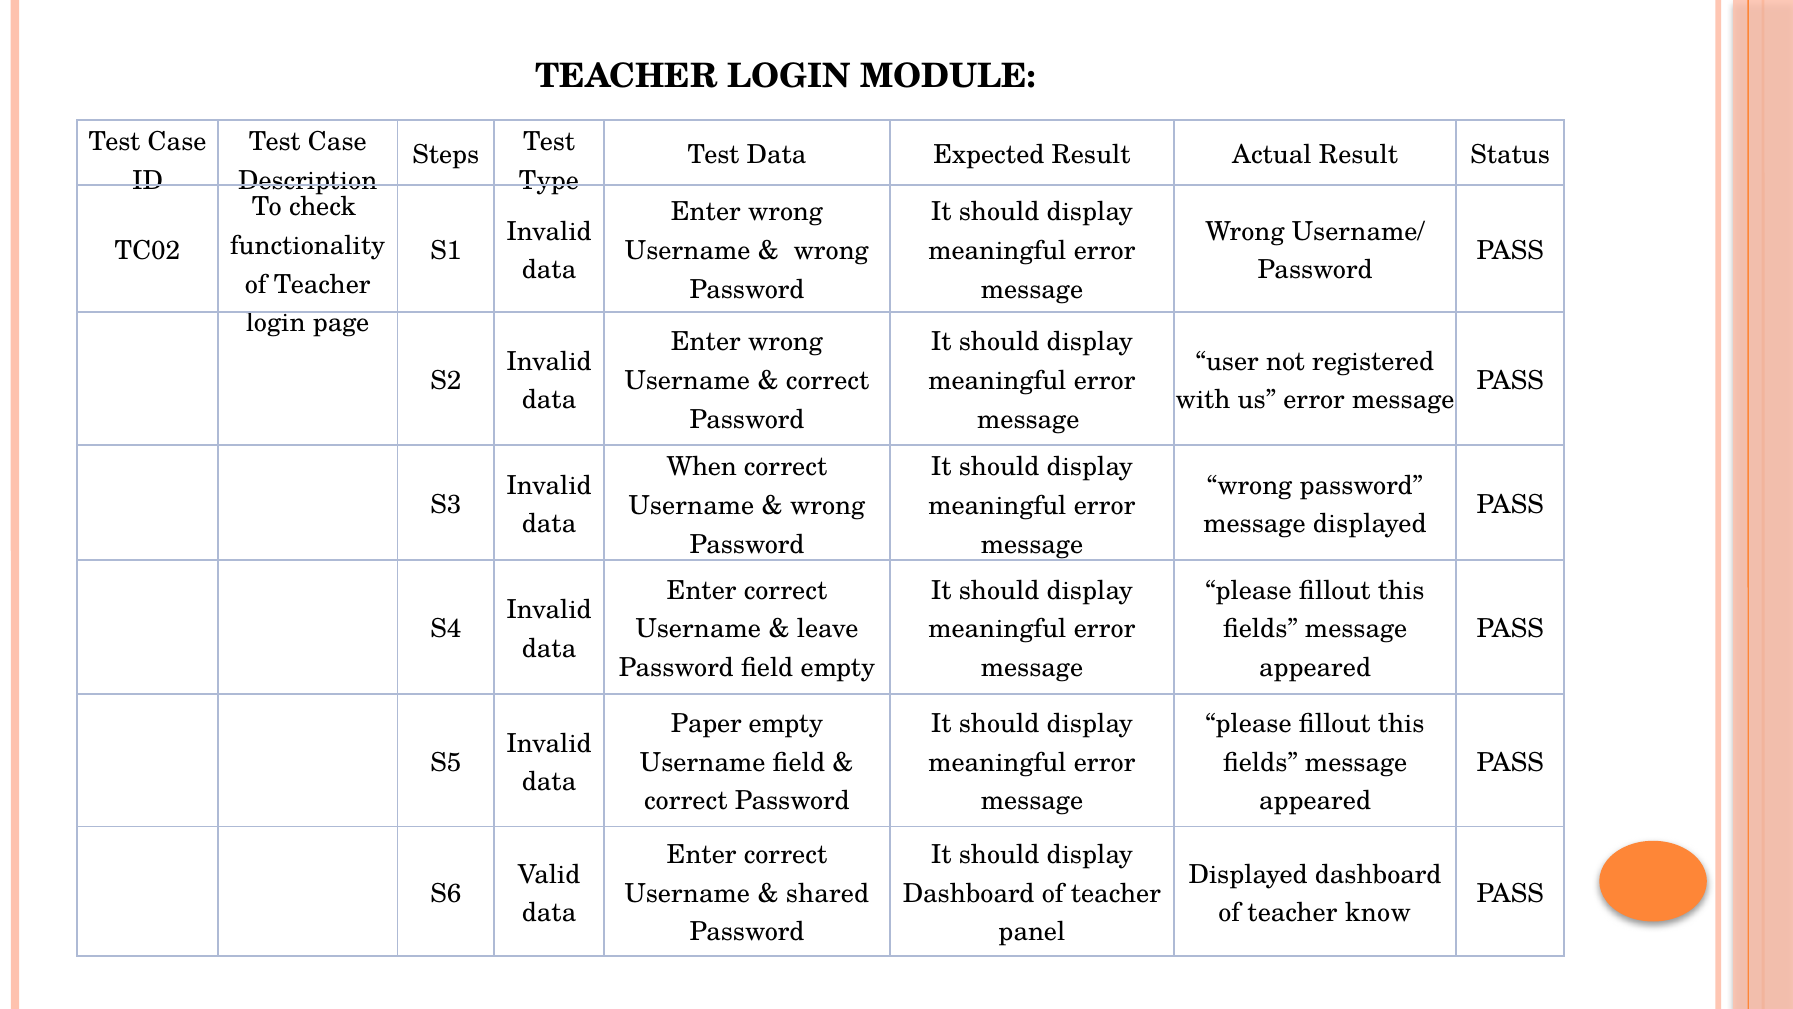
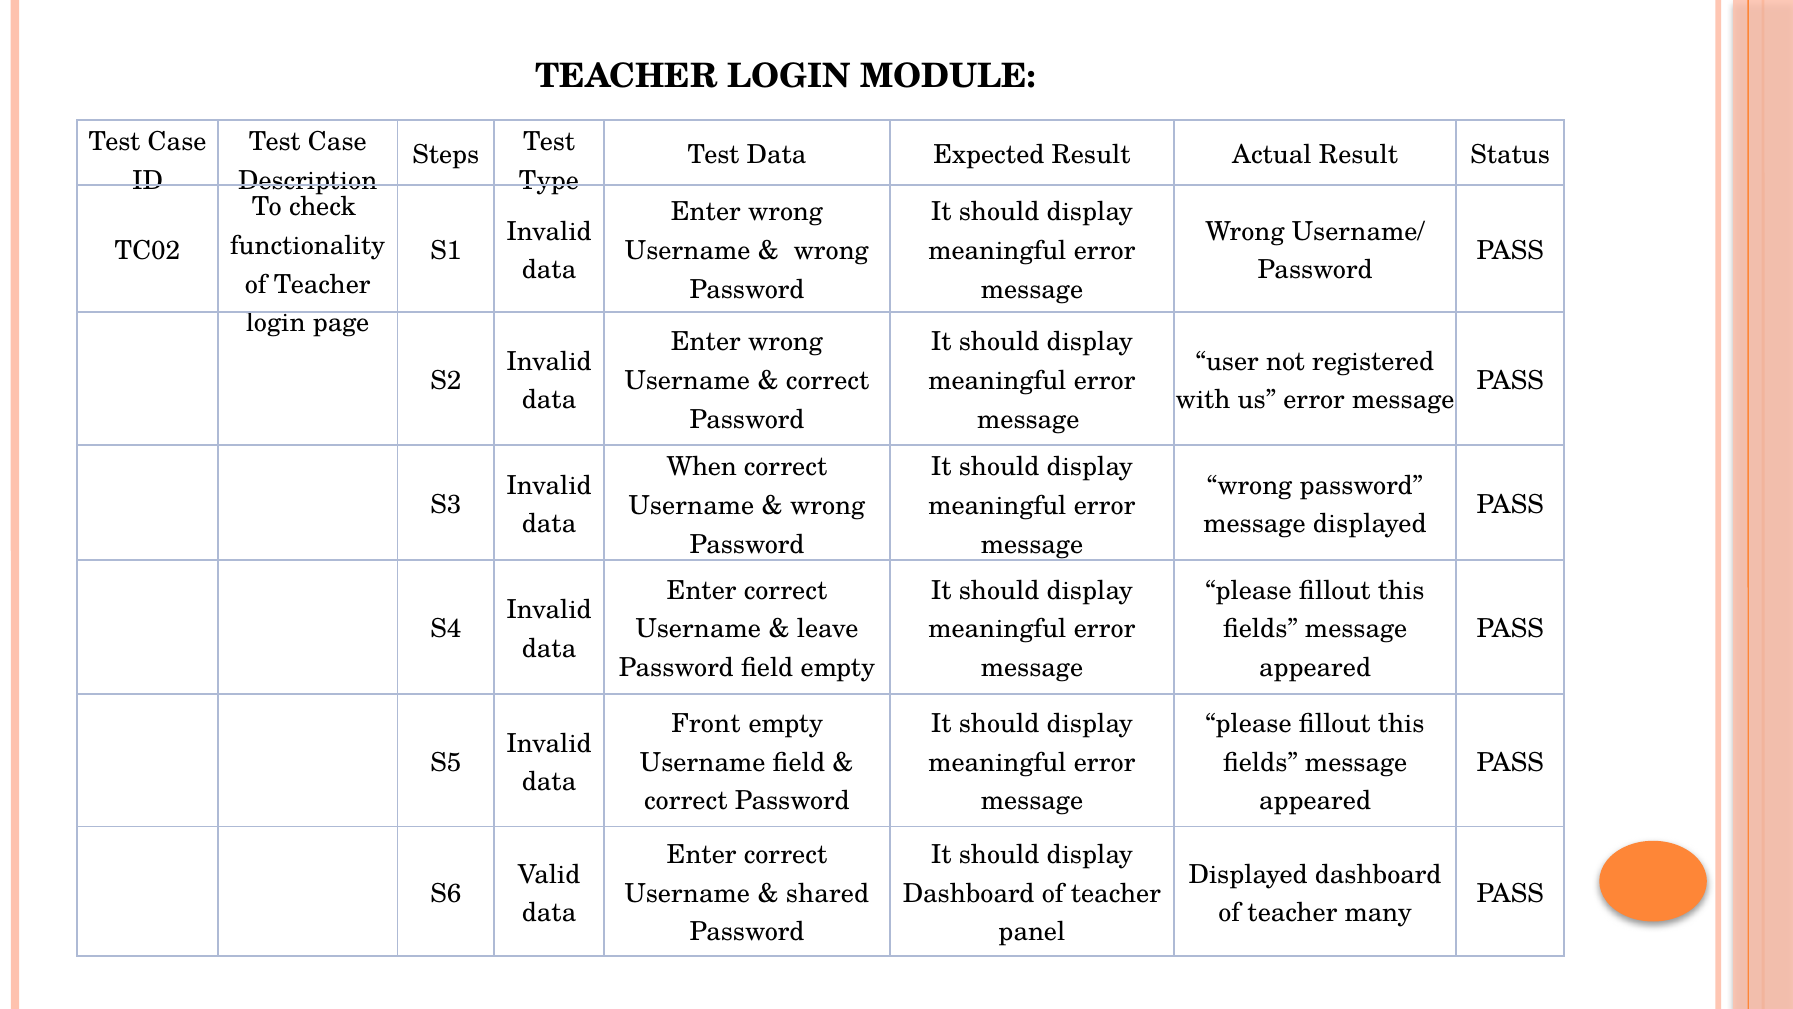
Paper: Paper -> Front
know: know -> many
